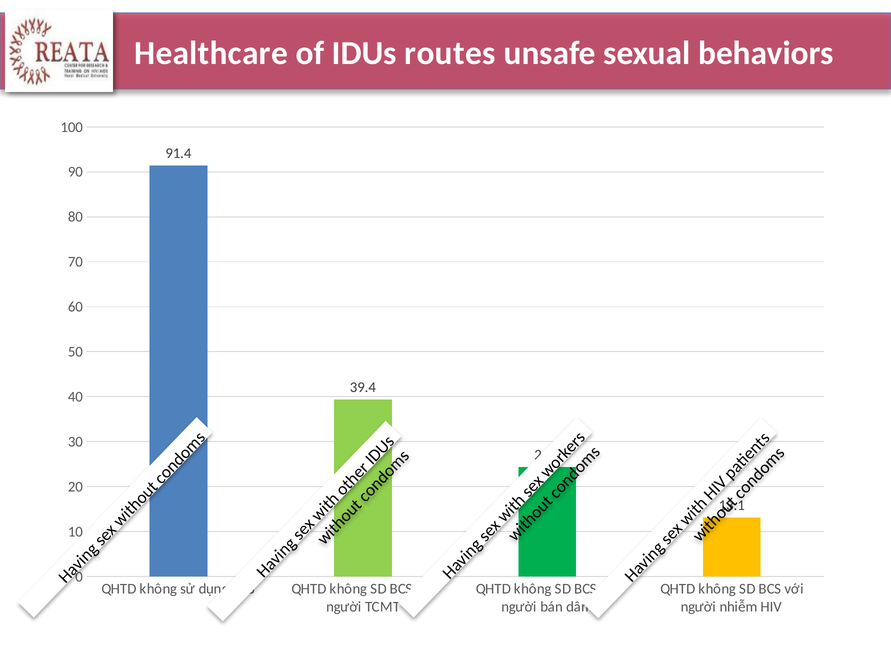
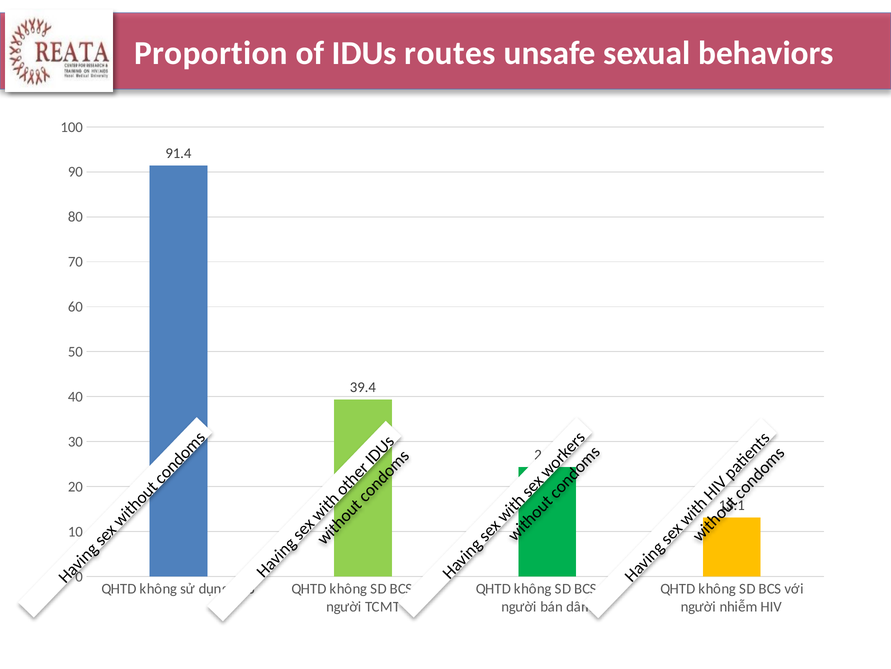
Healthcare: Healthcare -> Proportion
